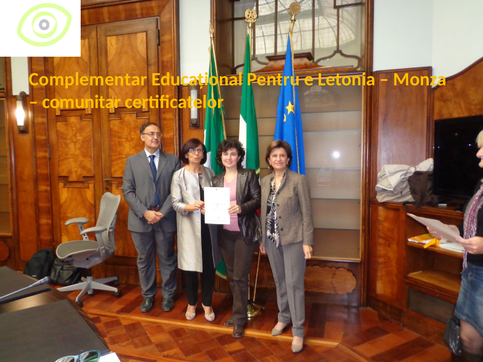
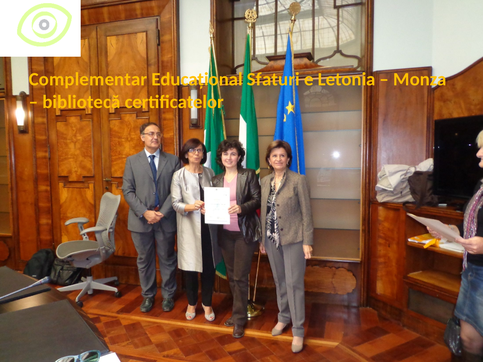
Pentru: Pentru -> Sfaturi
comunitar: comunitar -> bibliotecă
